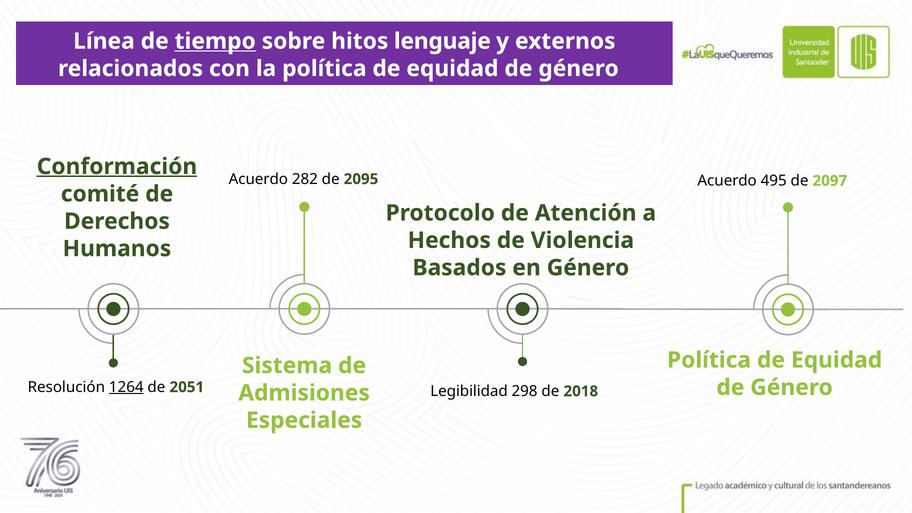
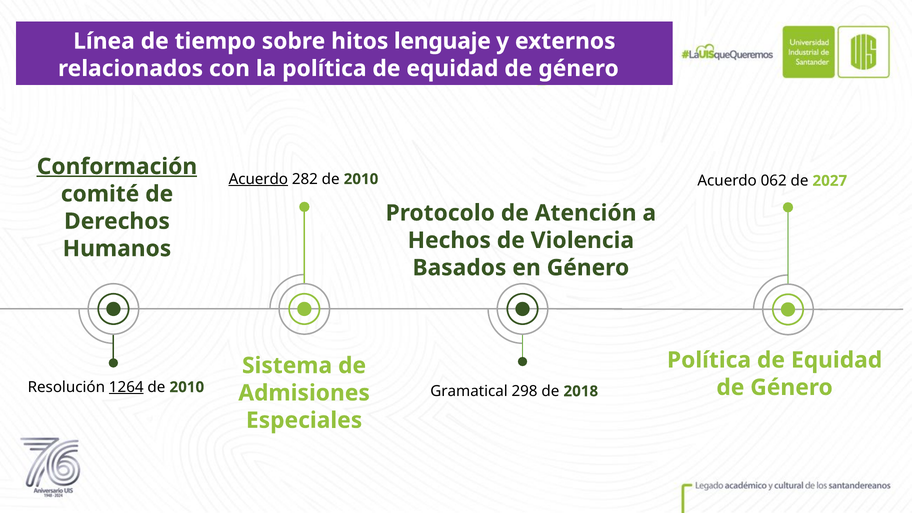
tiempo underline: present -> none
Acuerdo at (258, 179) underline: none -> present
282 de 2095: 2095 -> 2010
495: 495 -> 062
2097: 2097 -> 2027
2051 at (187, 387): 2051 -> 2010
Legibilidad: Legibilidad -> Gramatical
